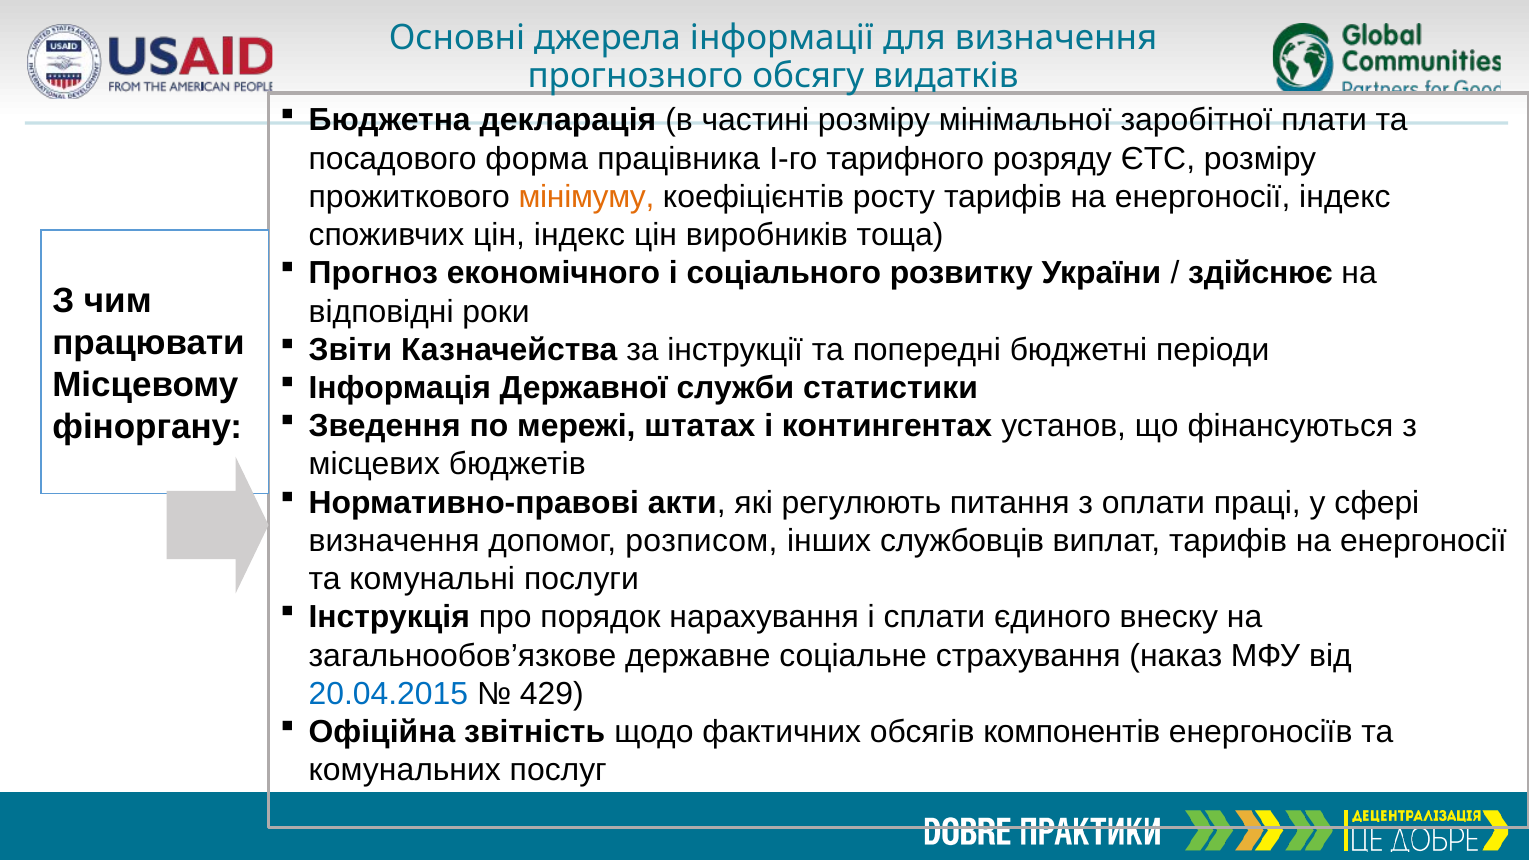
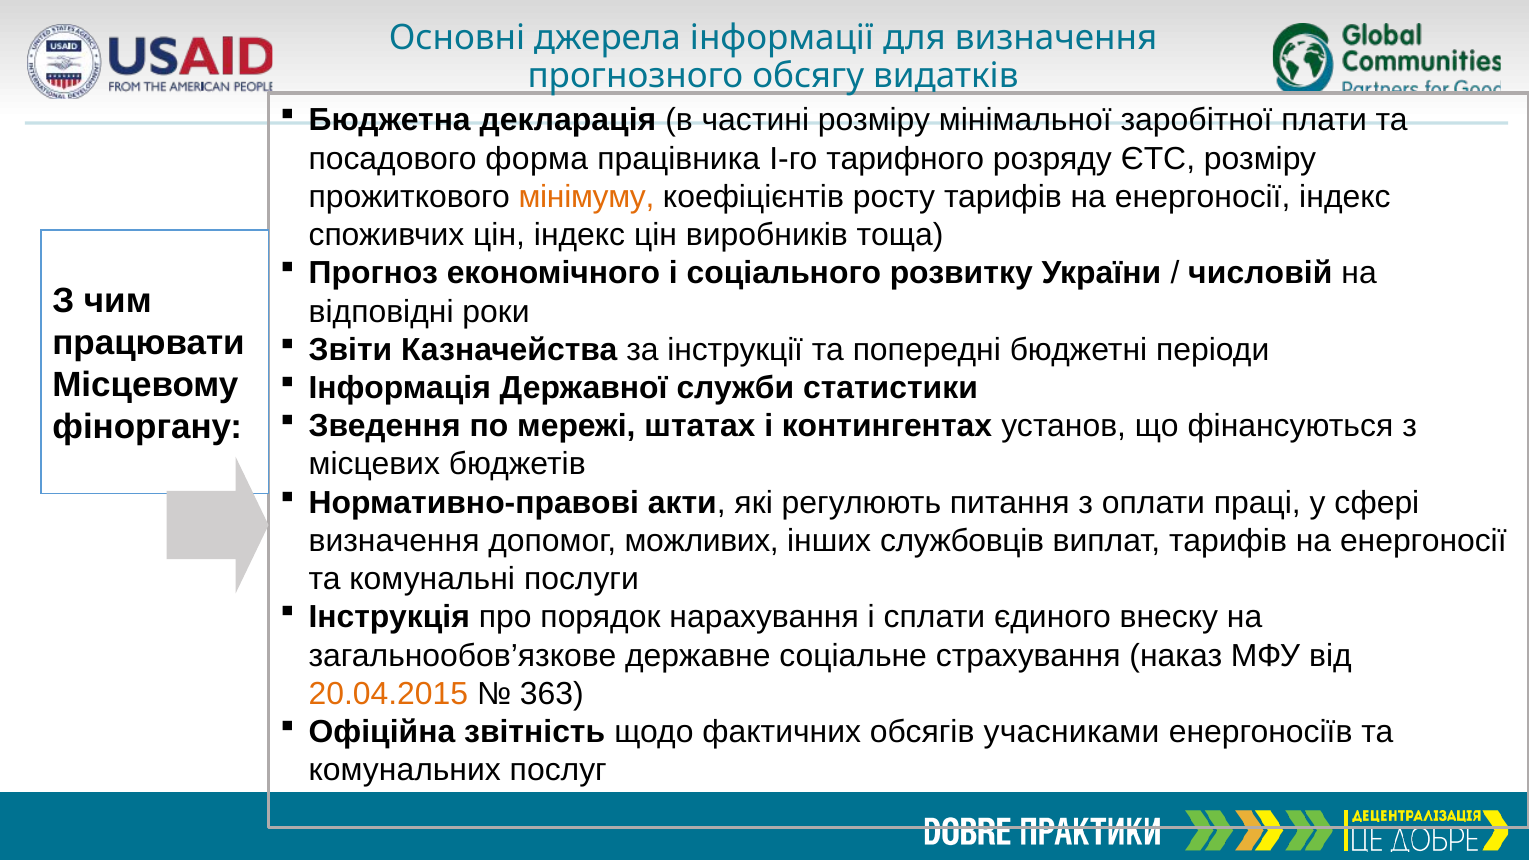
здійснює: здійснює -> числовій
розписом: розписом -> можливих
20.04.2015 colour: blue -> orange
429: 429 -> 363
компонентів: компонентів -> учасниками
